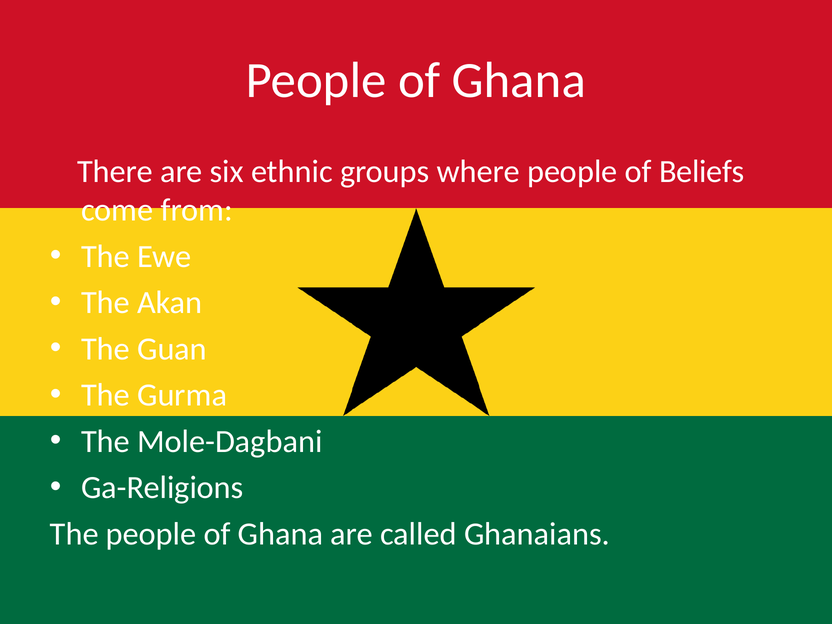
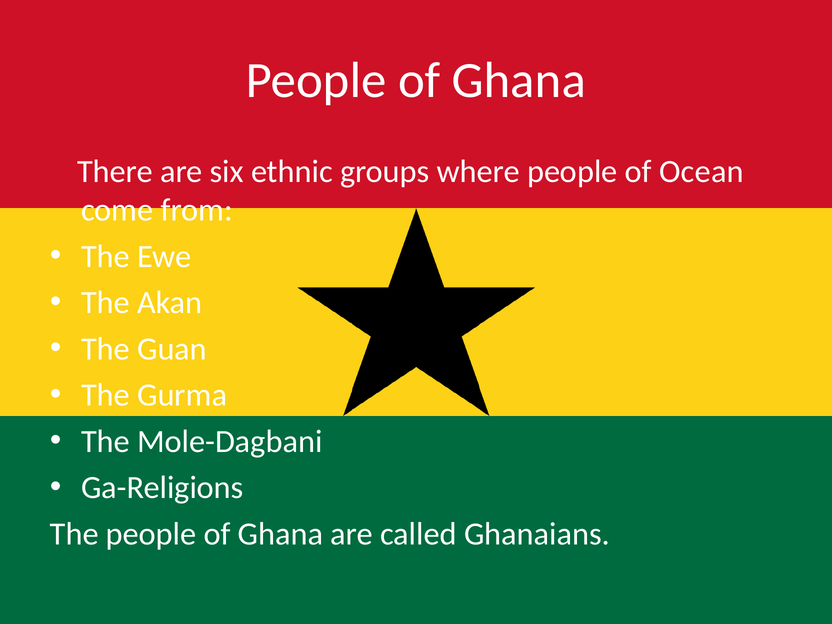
Beliefs: Beliefs -> Ocean
